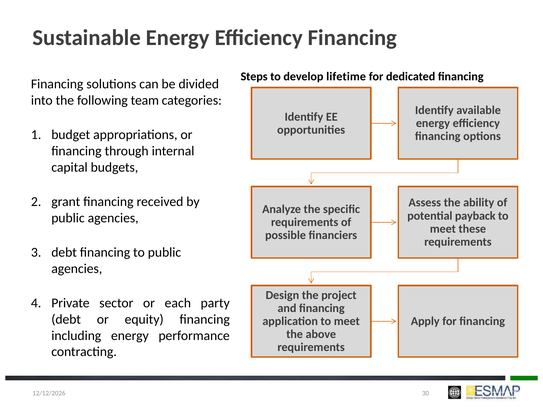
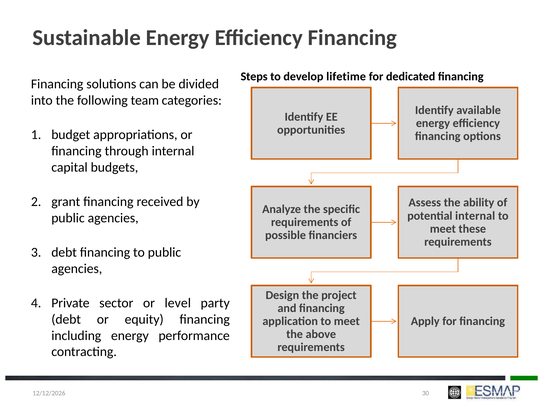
payback at (475, 216): payback -> internal
each: each -> level
